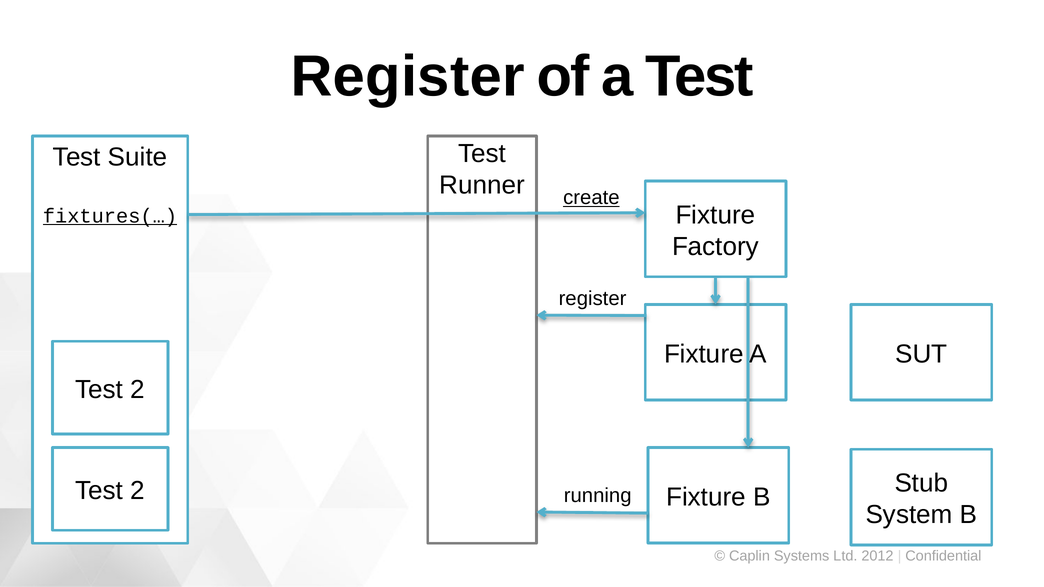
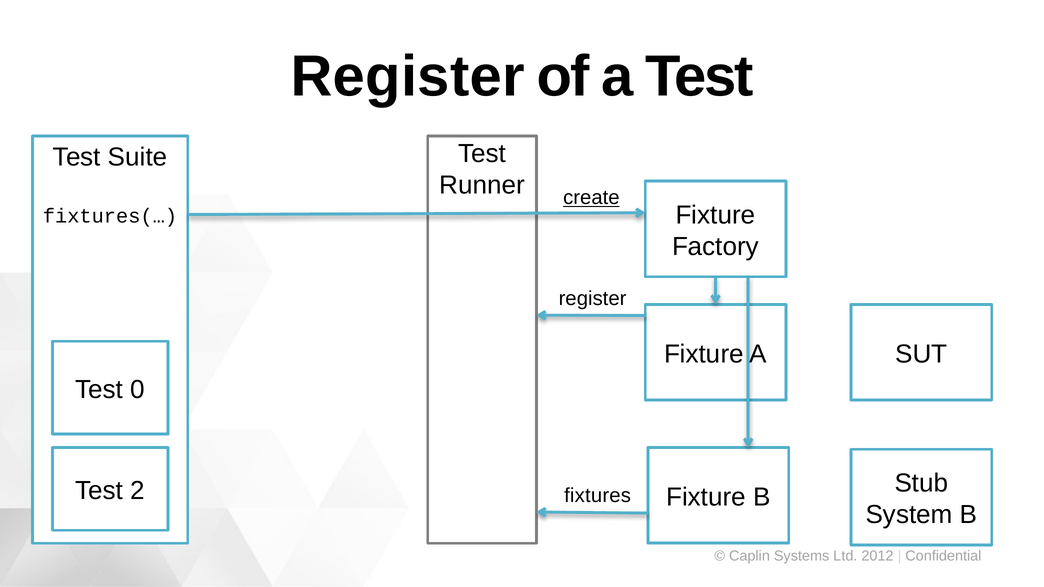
fixtures(… underline: present -> none
2 at (138, 390): 2 -> 0
running: running -> fixtures
